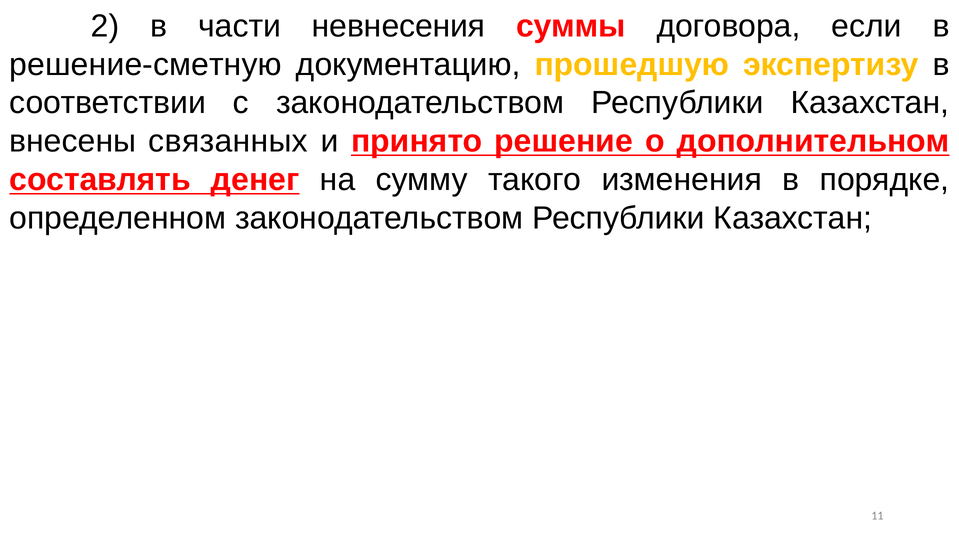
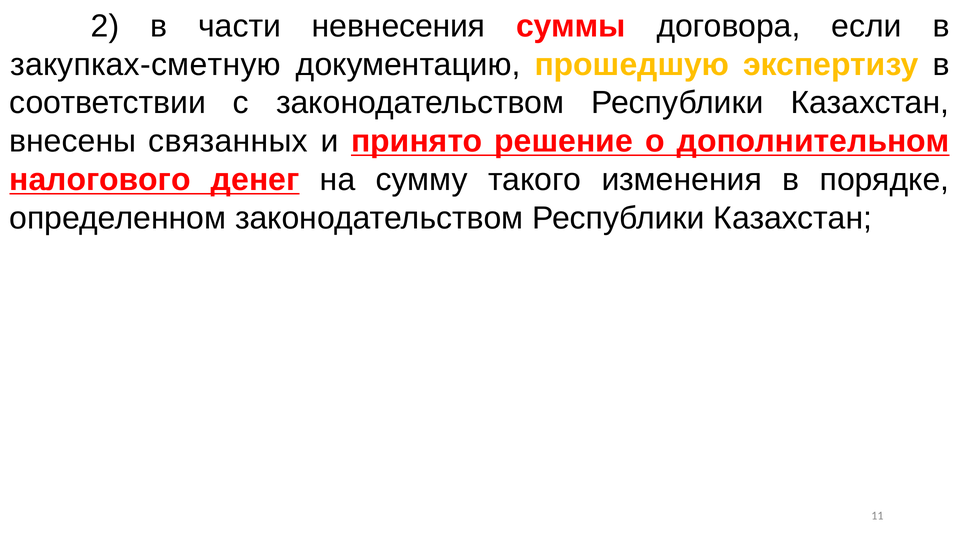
решение-сметную: решение-сметную -> закупках-сметную
составлять: составлять -> налогового
